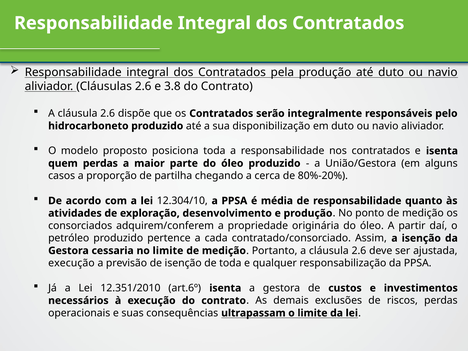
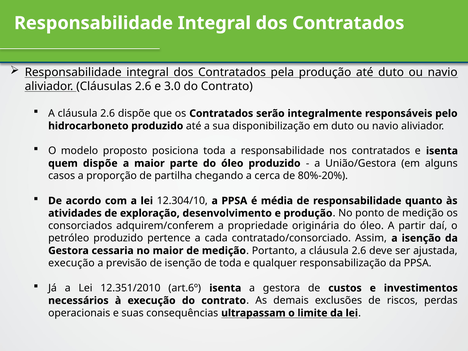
3.8: 3.8 -> 3.0
quem perdas: perdas -> dispõe
no limite: limite -> maior
